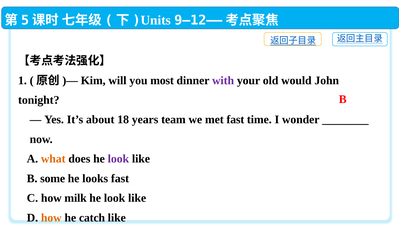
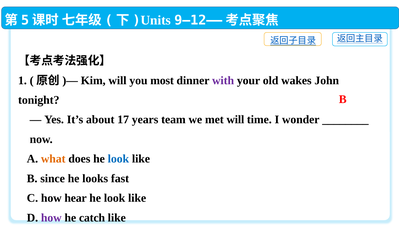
would: would -> wakes
18: 18 -> 17
met fast: fast -> will
look at (118, 158) colour: purple -> blue
some: some -> since
milk: milk -> hear
how at (51, 217) colour: orange -> purple
